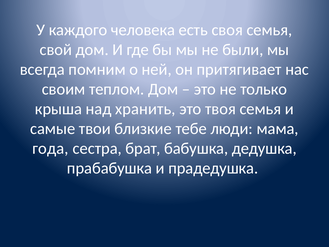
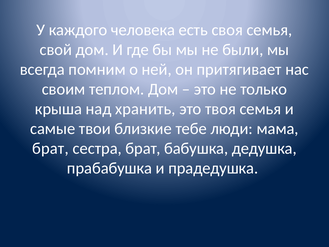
года at (50, 148): года -> брат
